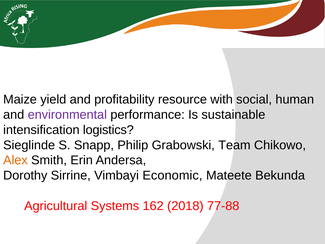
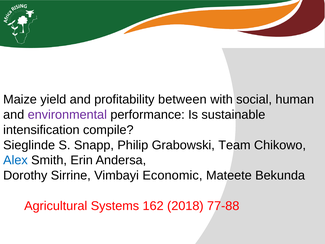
resource: resource -> between
logistics: logistics -> compile
Alex colour: orange -> blue
